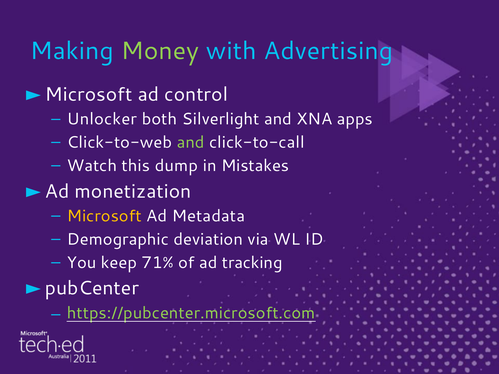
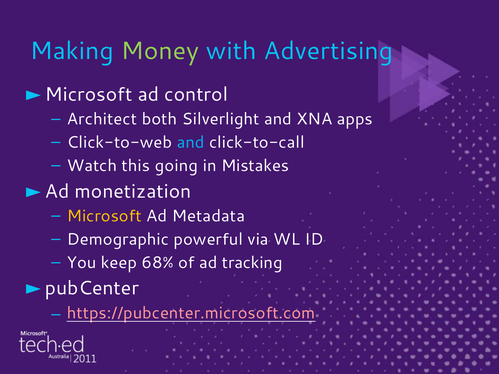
Unlocker: Unlocker -> Architect
and at (191, 142) colour: light green -> light blue
dump: dump -> going
deviation: deviation -> powerful
71%: 71% -> 68%
https://pubcenter.microsoft.com colour: light green -> pink
